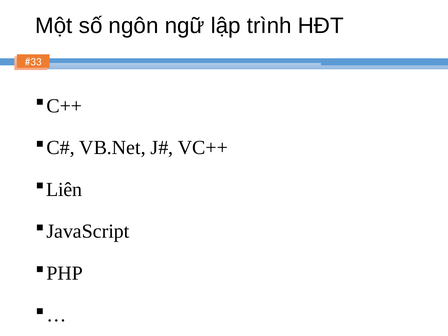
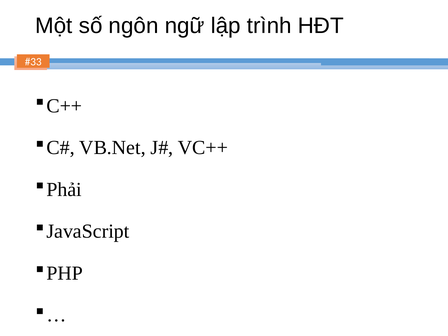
Liên: Liên -> Phải
